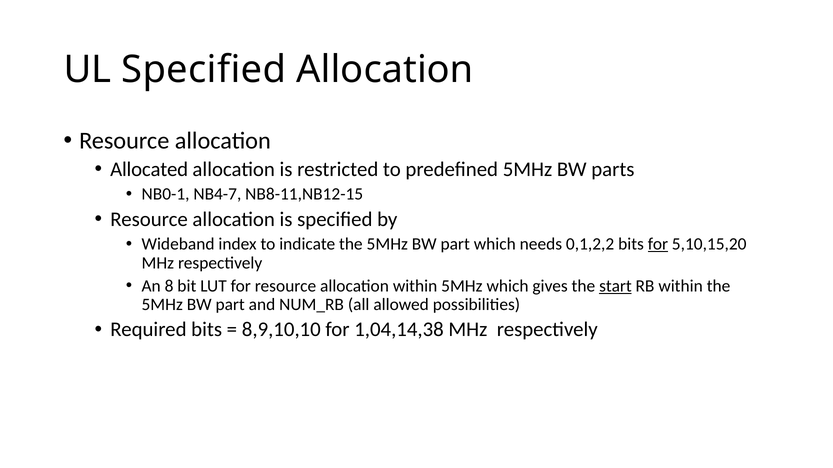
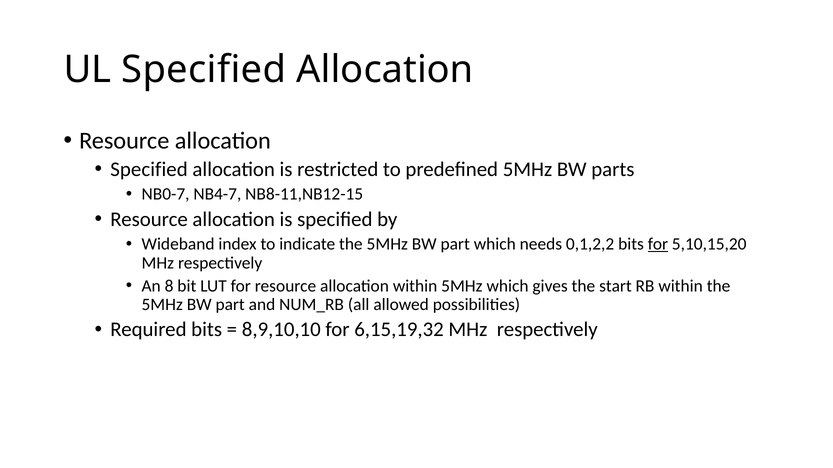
Allocated at (149, 170): Allocated -> Specified
NB0-1: NB0-1 -> NB0-7
start underline: present -> none
1,04,14,38: 1,04,14,38 -> 6,15,19,32
